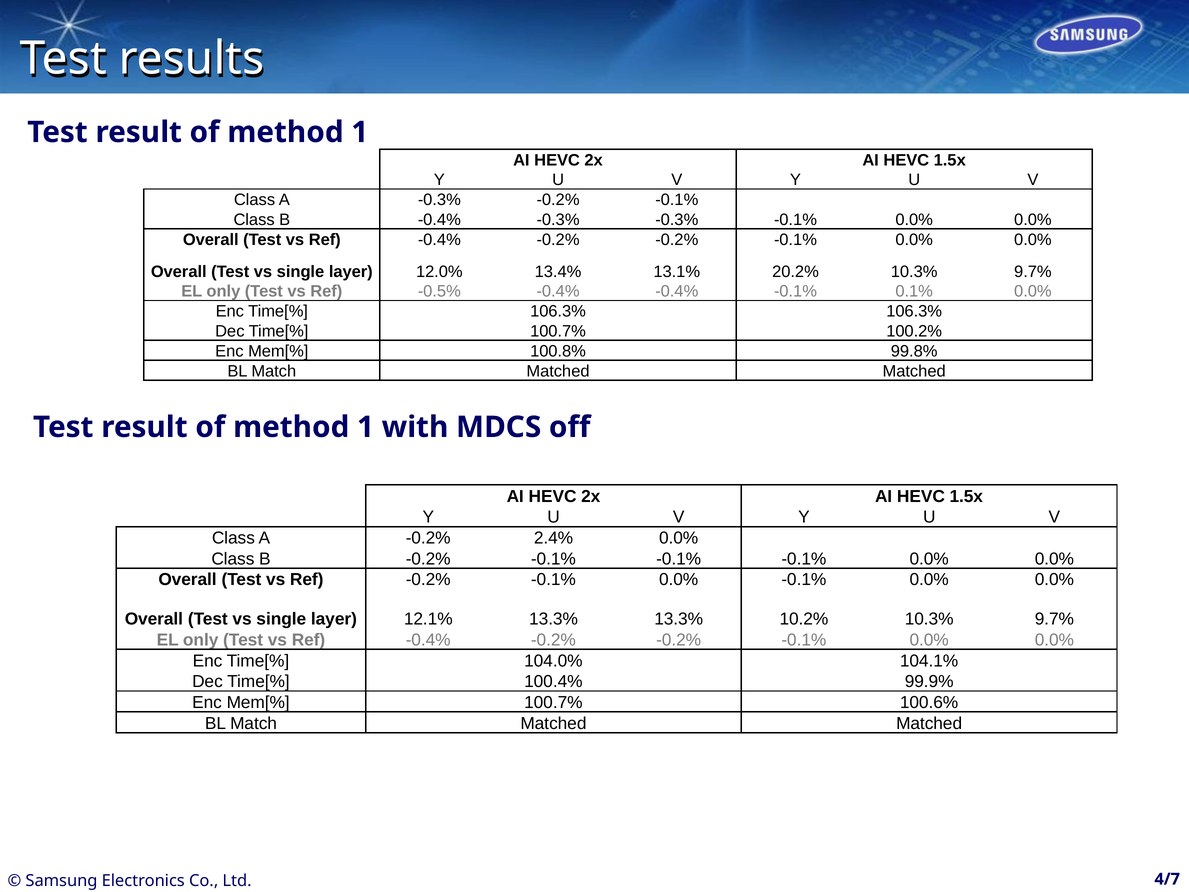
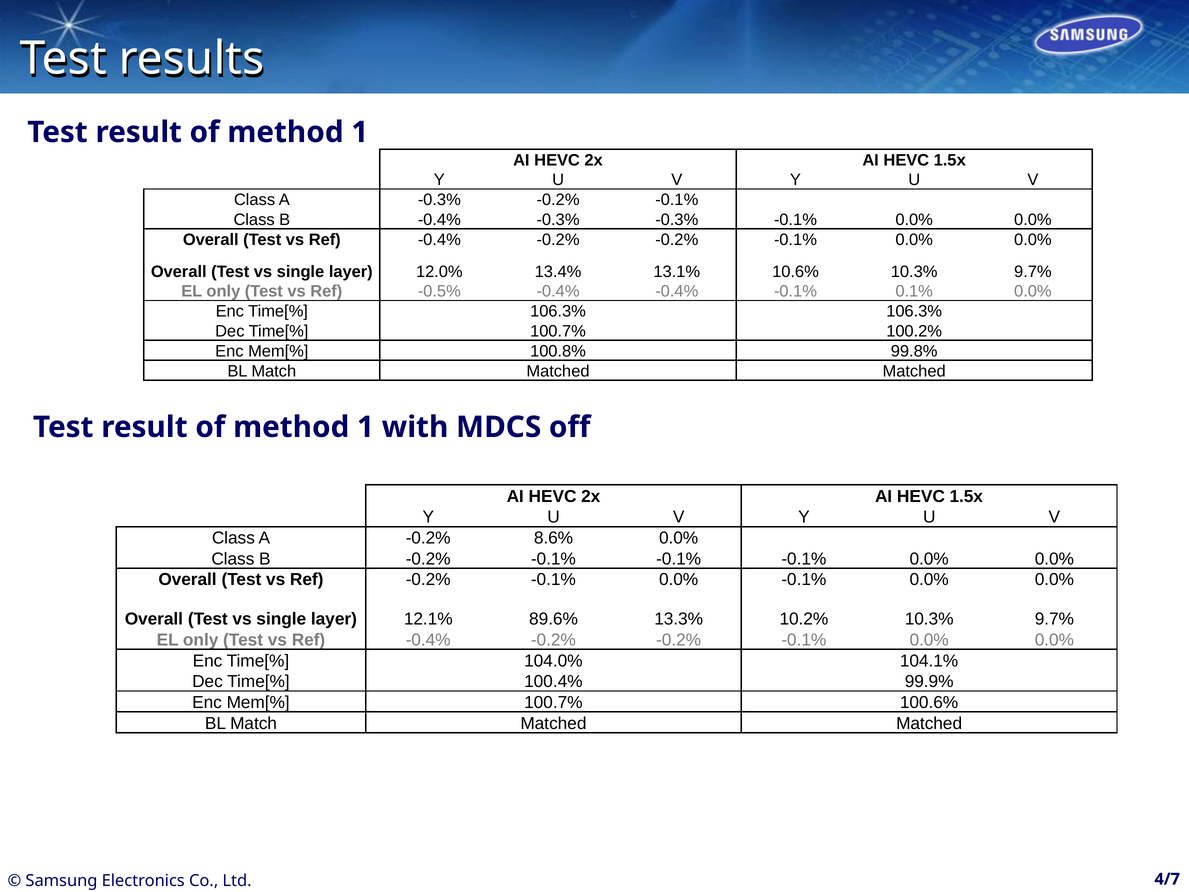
20.2%: 20.2% -> 10.6%
2.4%: 2.4% -> 8.6%
12.1% 13.3%: 13.3% -> 89.6%
